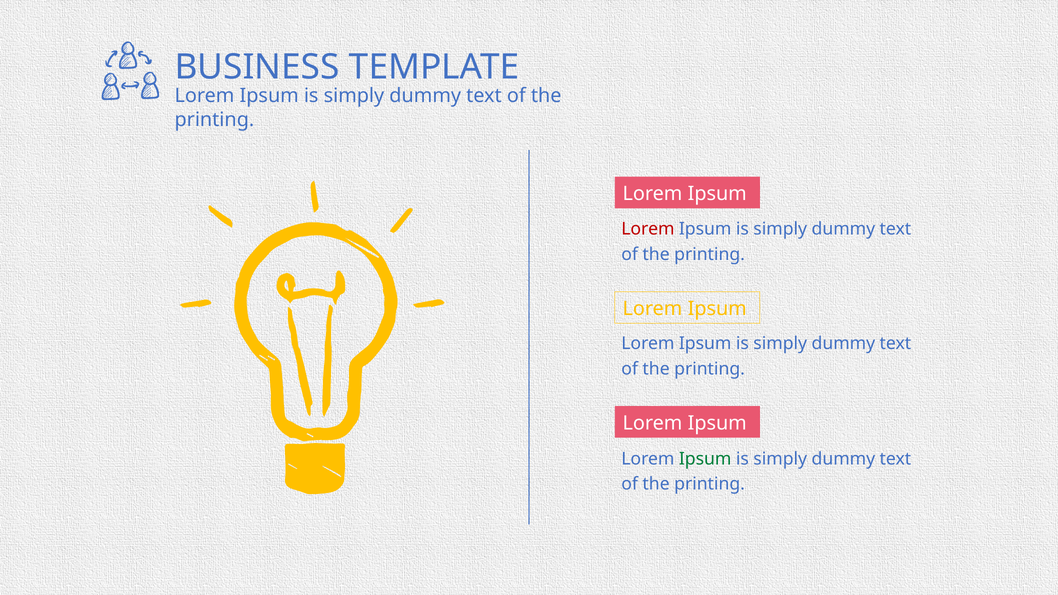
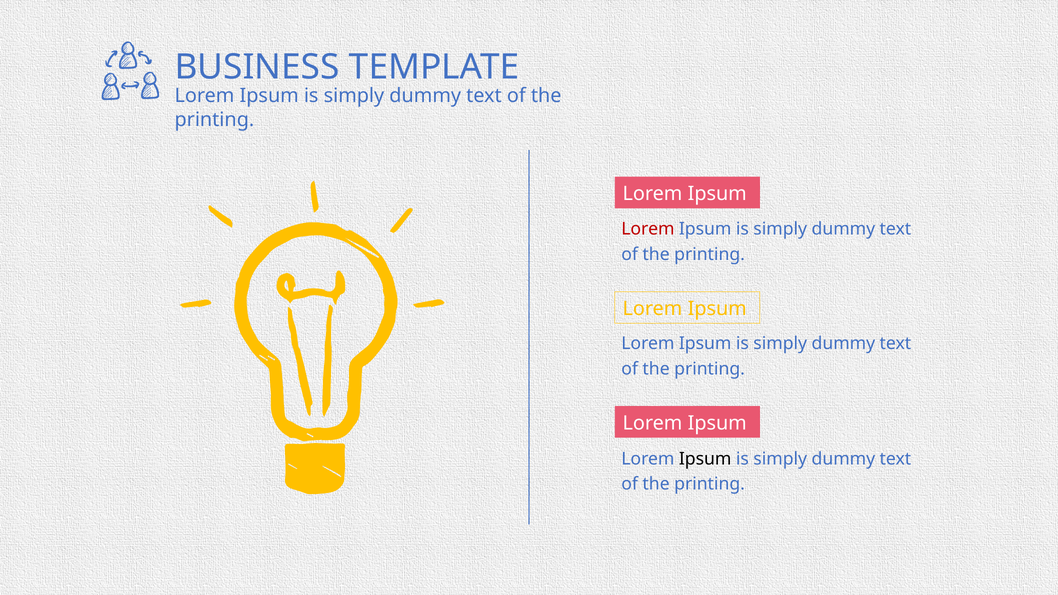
Ipsum at (705, 459) colour: green -> black
